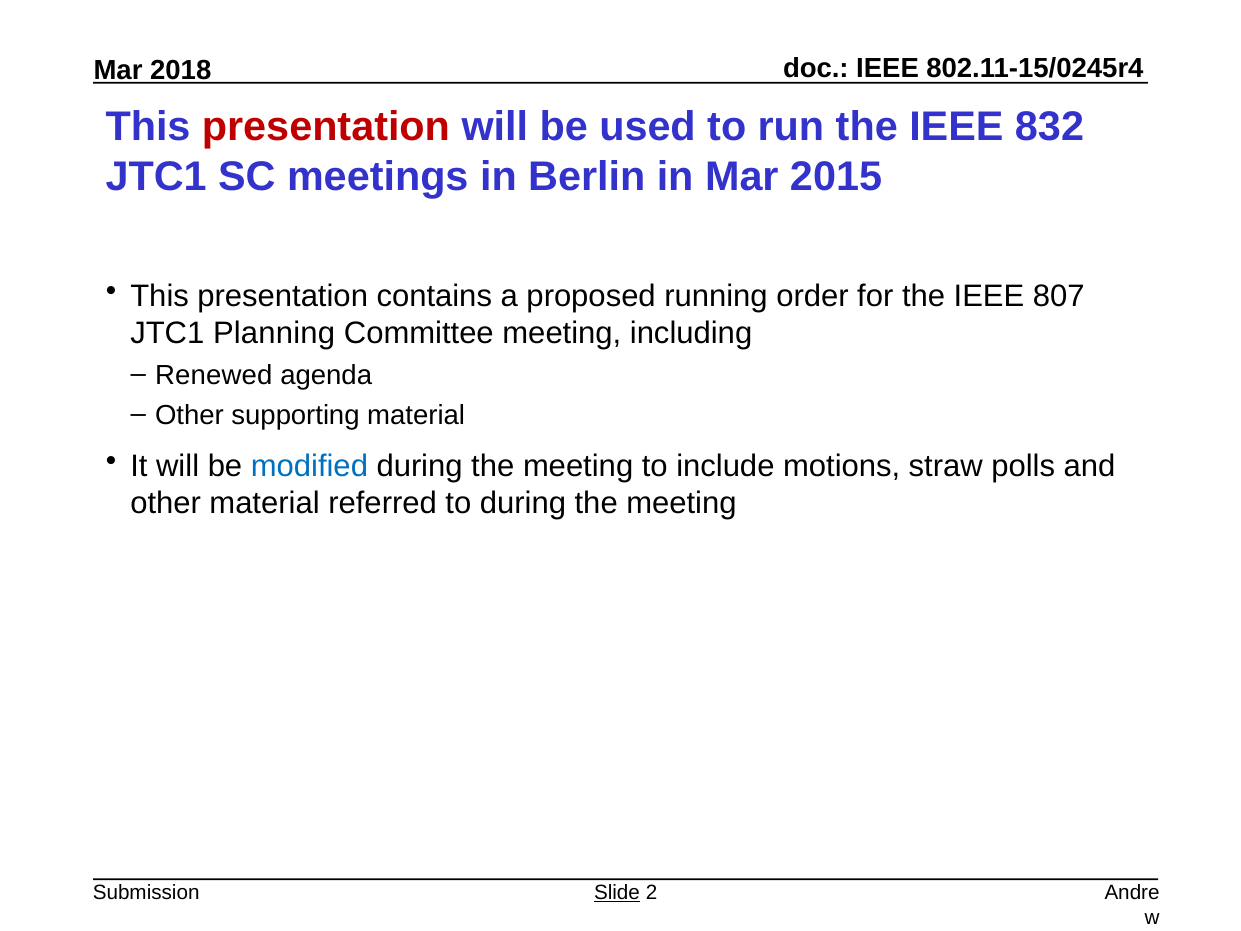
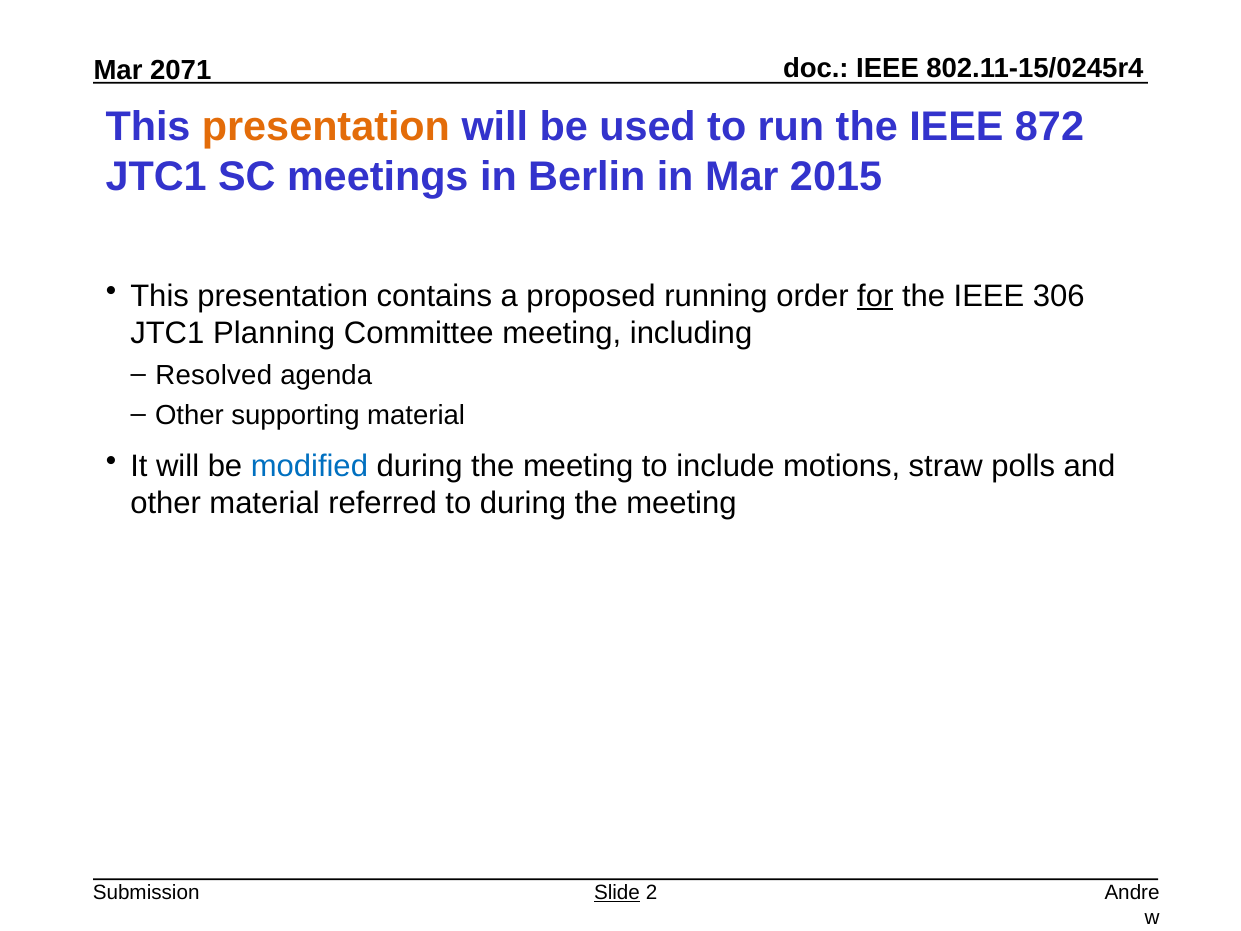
2018: 2018 -> 2071
presentation at (326, 127) colour: red -> orange
832: 832 -> 872
for underline: none -> present
807: 807 -> 306
Renewed: Renewed -> Resolved
